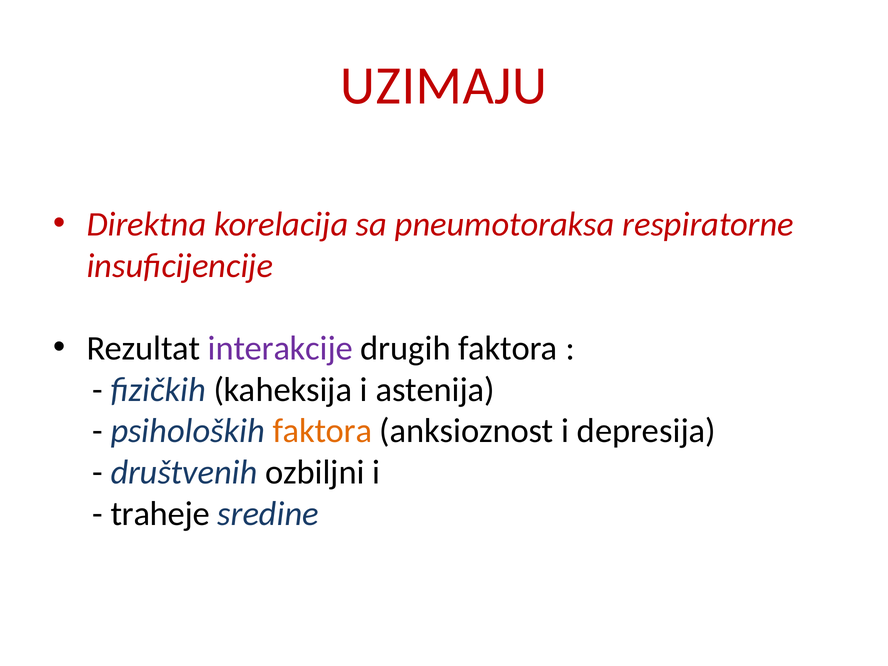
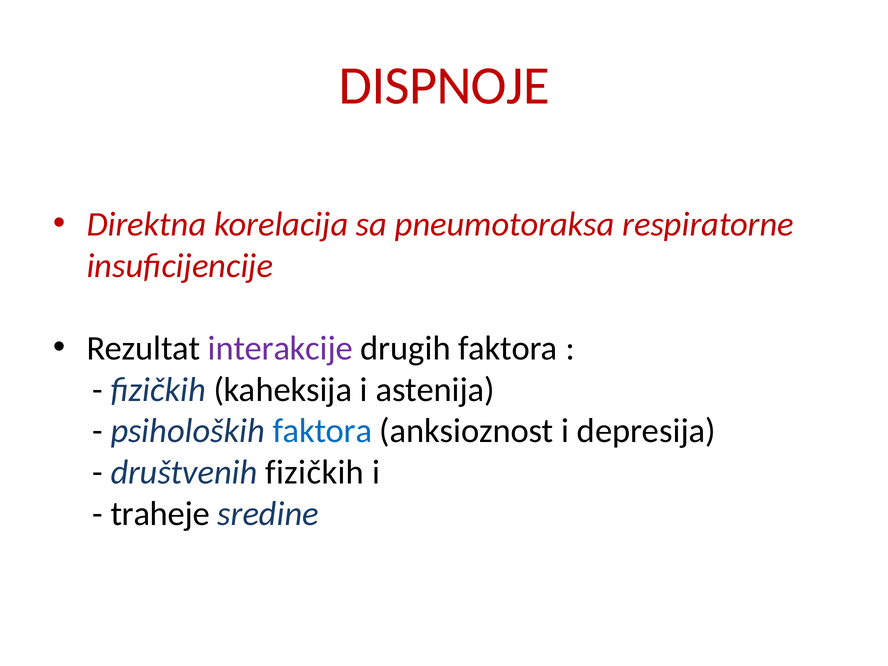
UZIMAJU: UZIMAJU -> DISPNOJE
faktora at (322, 431) colour: orange -> blue
društvenih ozbiljni: ozbiljni -> fizičkih
